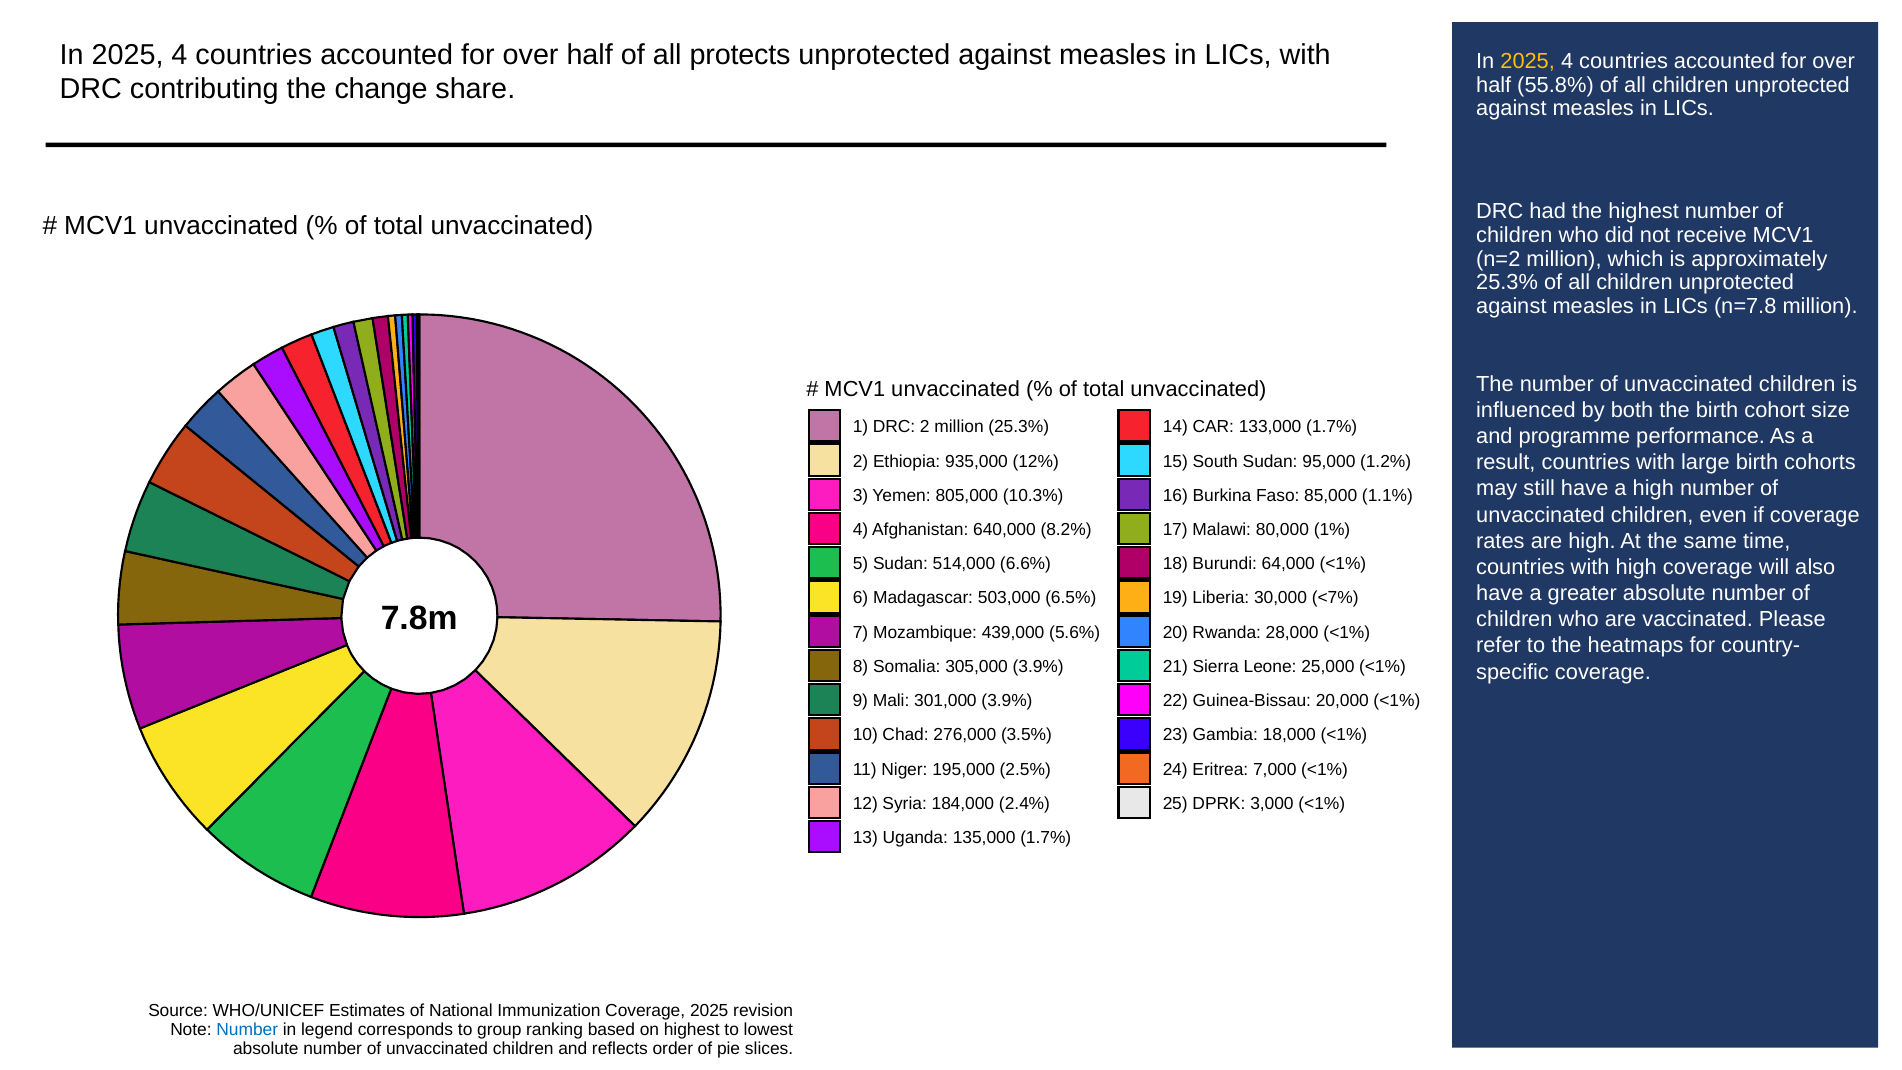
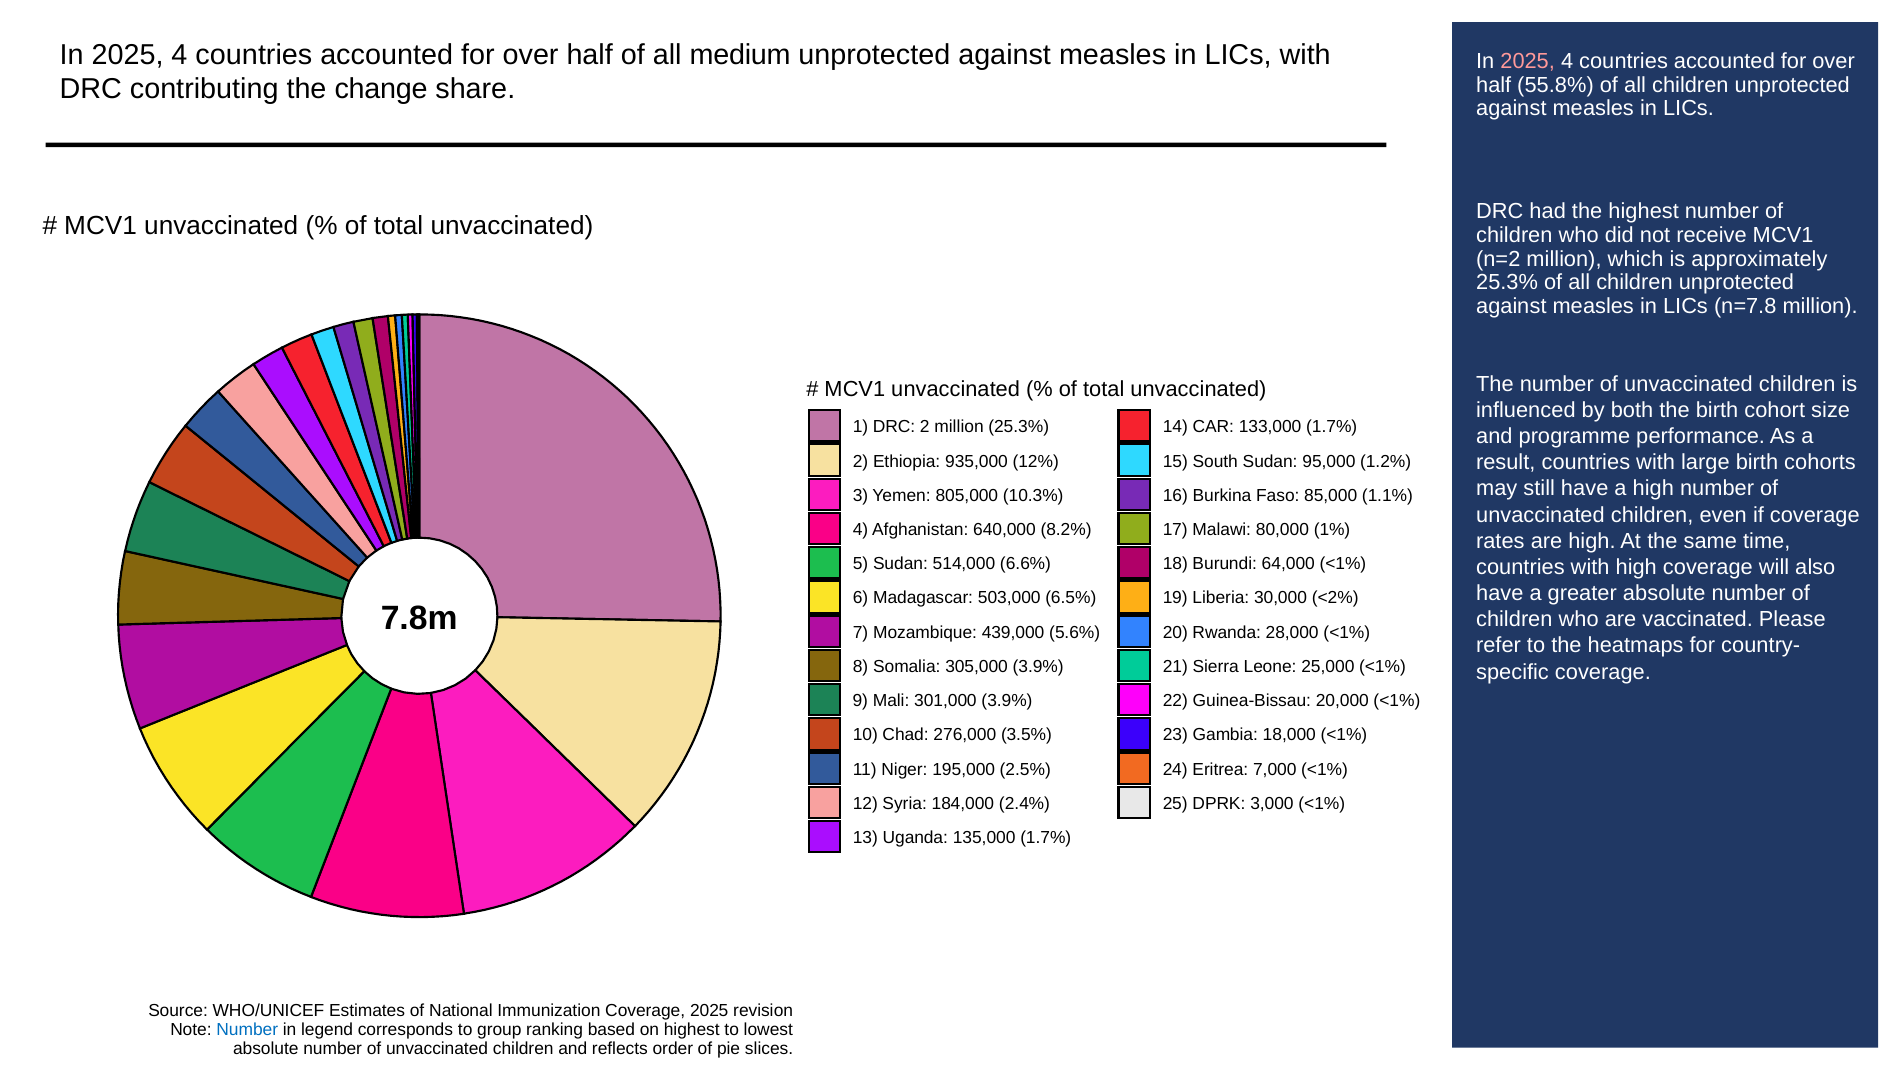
protects: protects -> medium
2025 at (1528, 61) colour: yellow -> pink
<7%: <7% -> <2%
